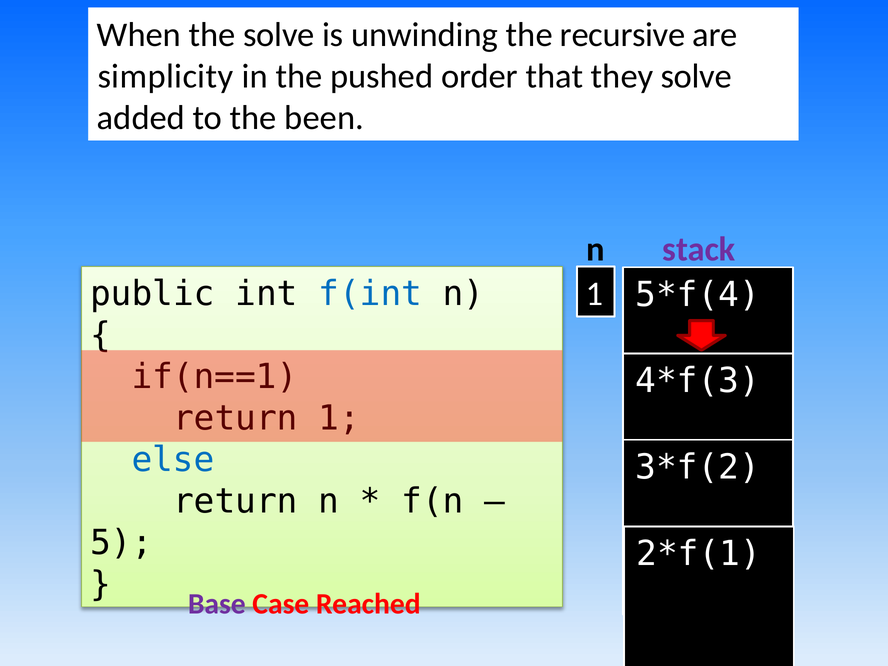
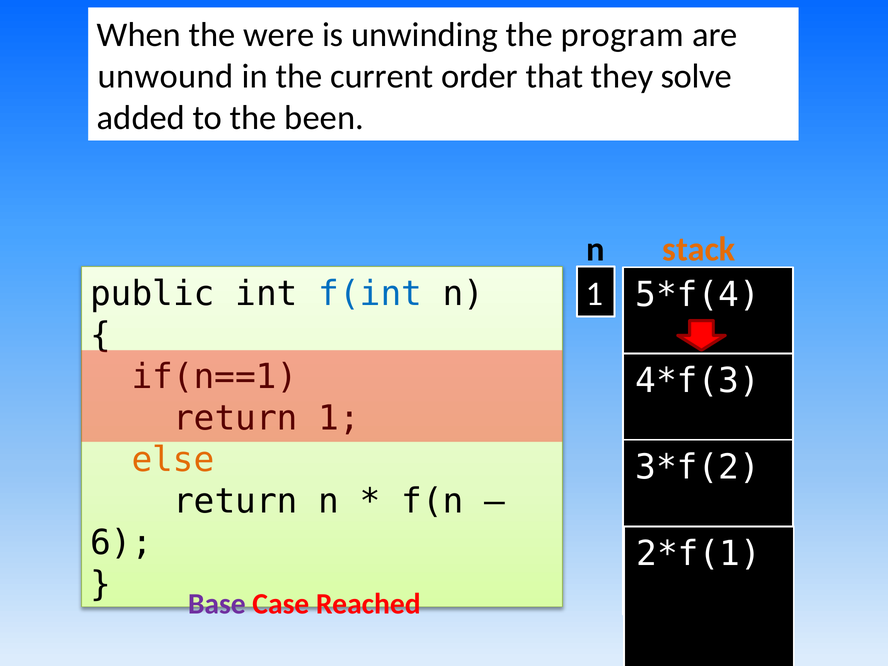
the solve: solve -> were
recursive: recursive -> program
simplicity: simplicity -> unwound
pushed: pushed -> current
stack colour: purple -> orange
else colour: blue -> orange
5: 5 -> 6
